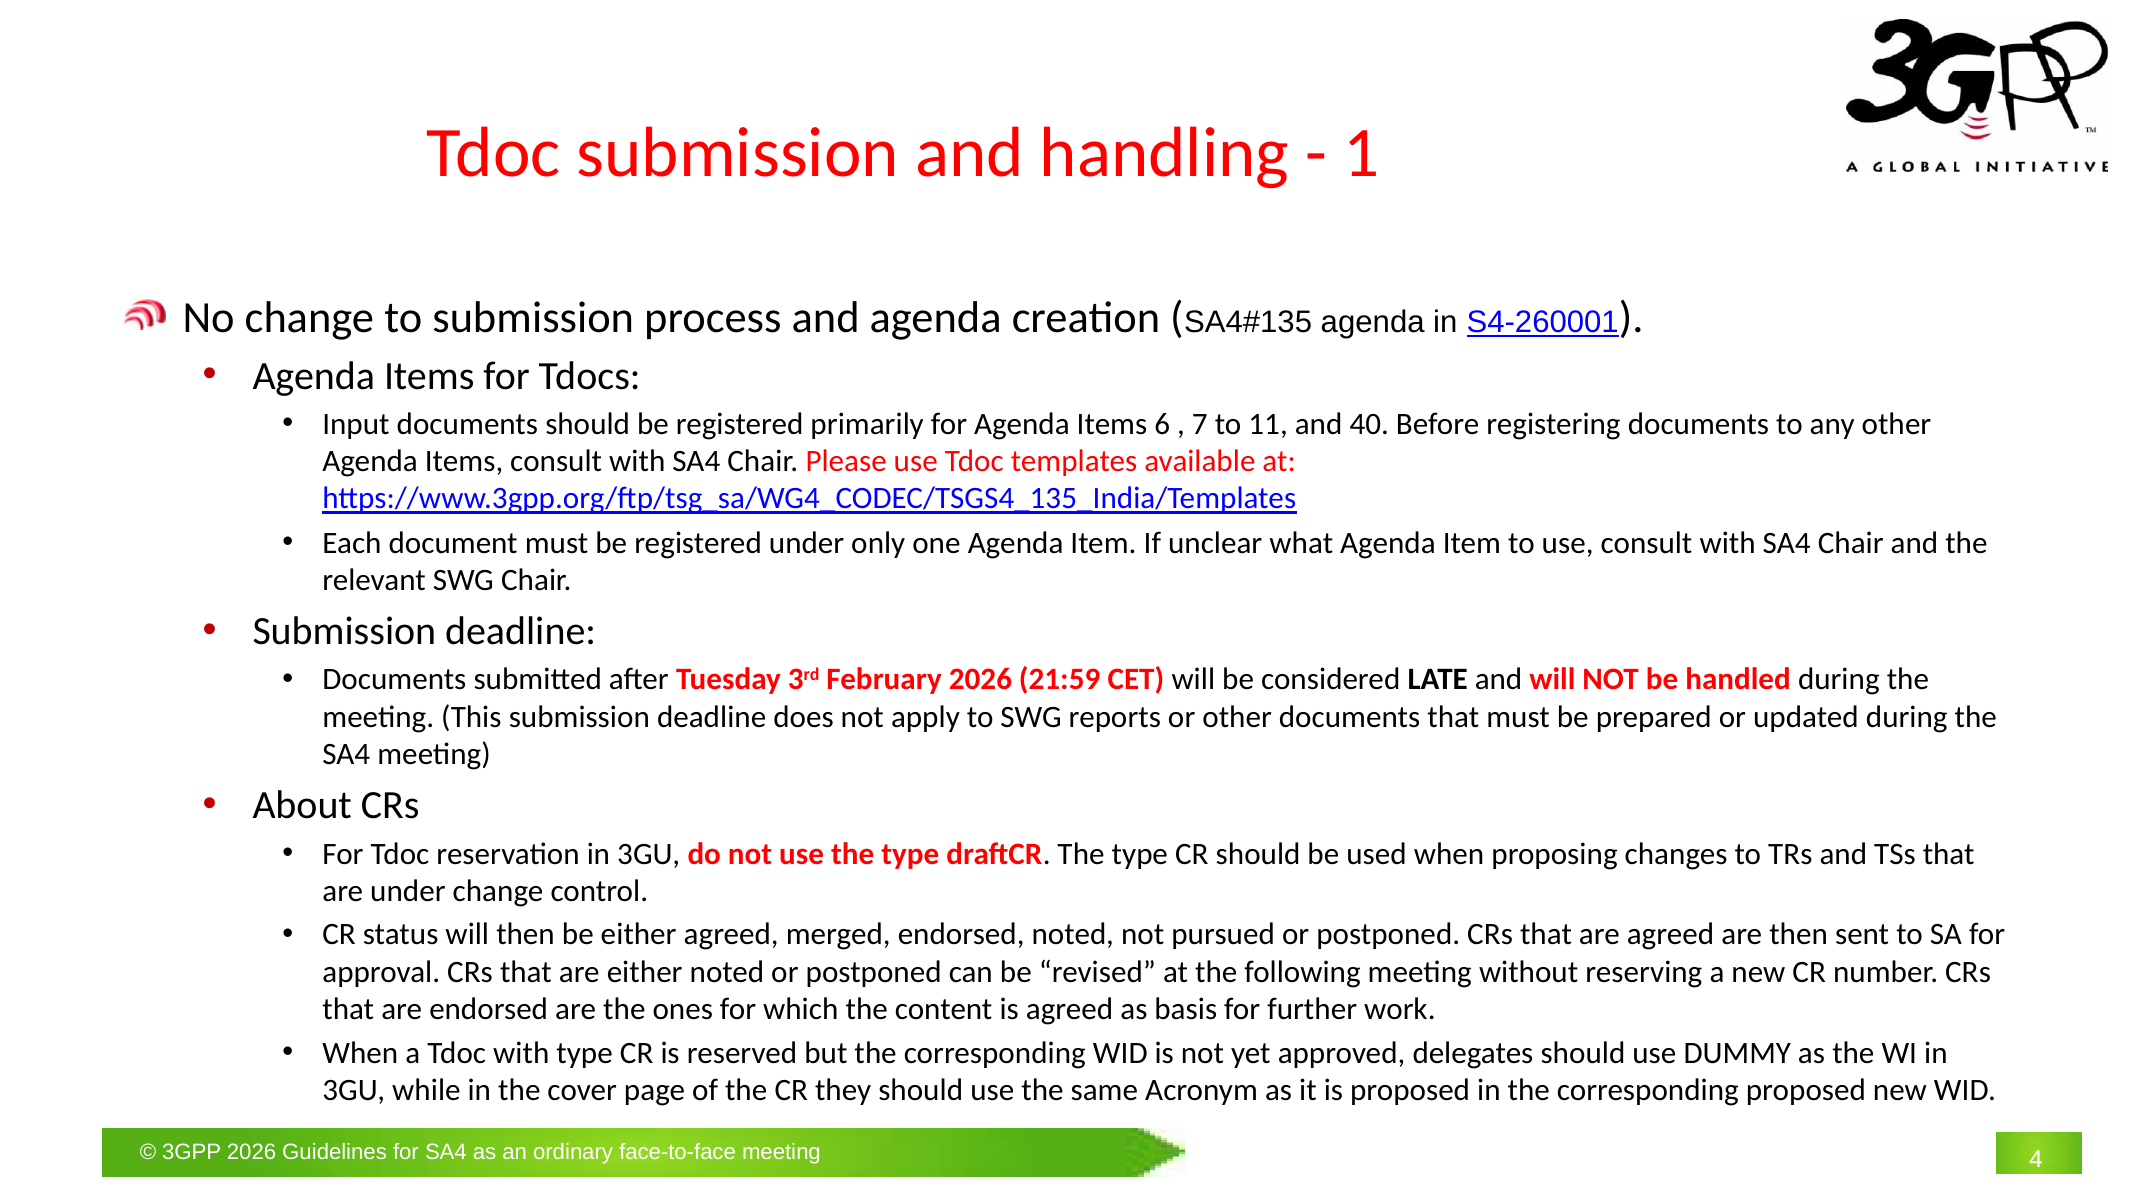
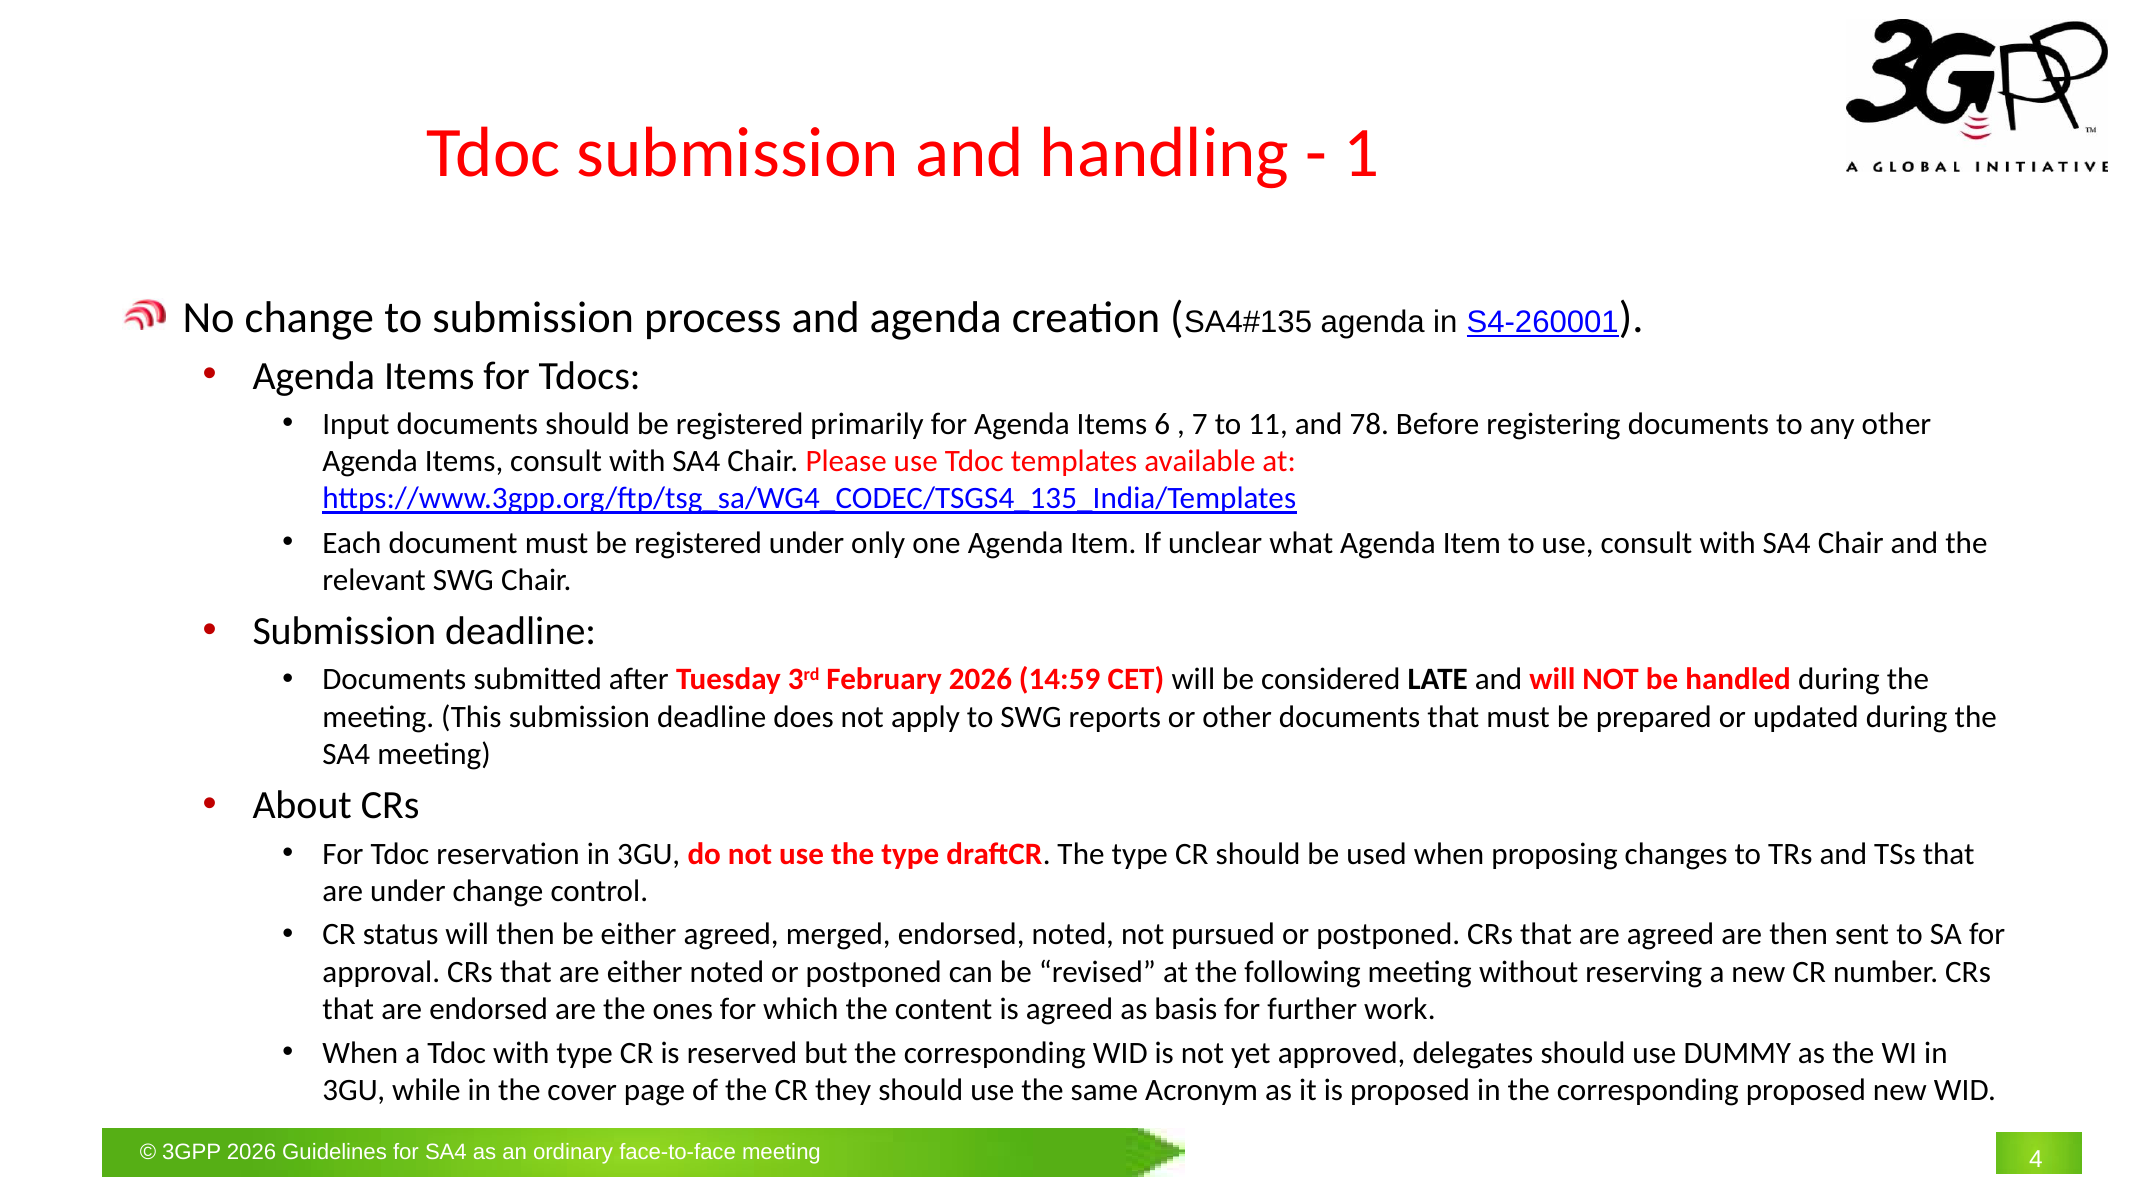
40: 40 -> 78
21:59: 21:59 -> 14:59
